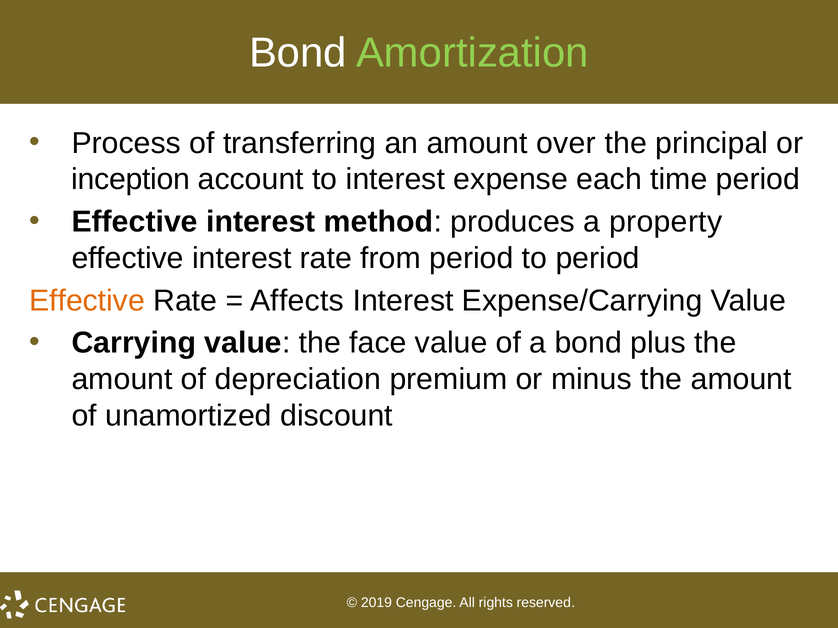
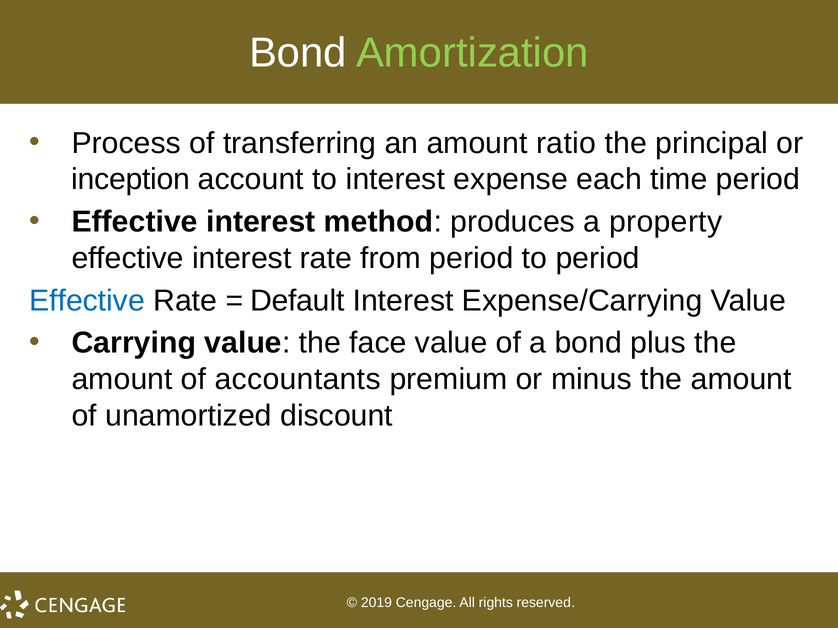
over: over -> ratio
Effective at (87, 301) colour: orange -> blue
Affects: Affects -> Default
depreciation: depreciation -> accountants
